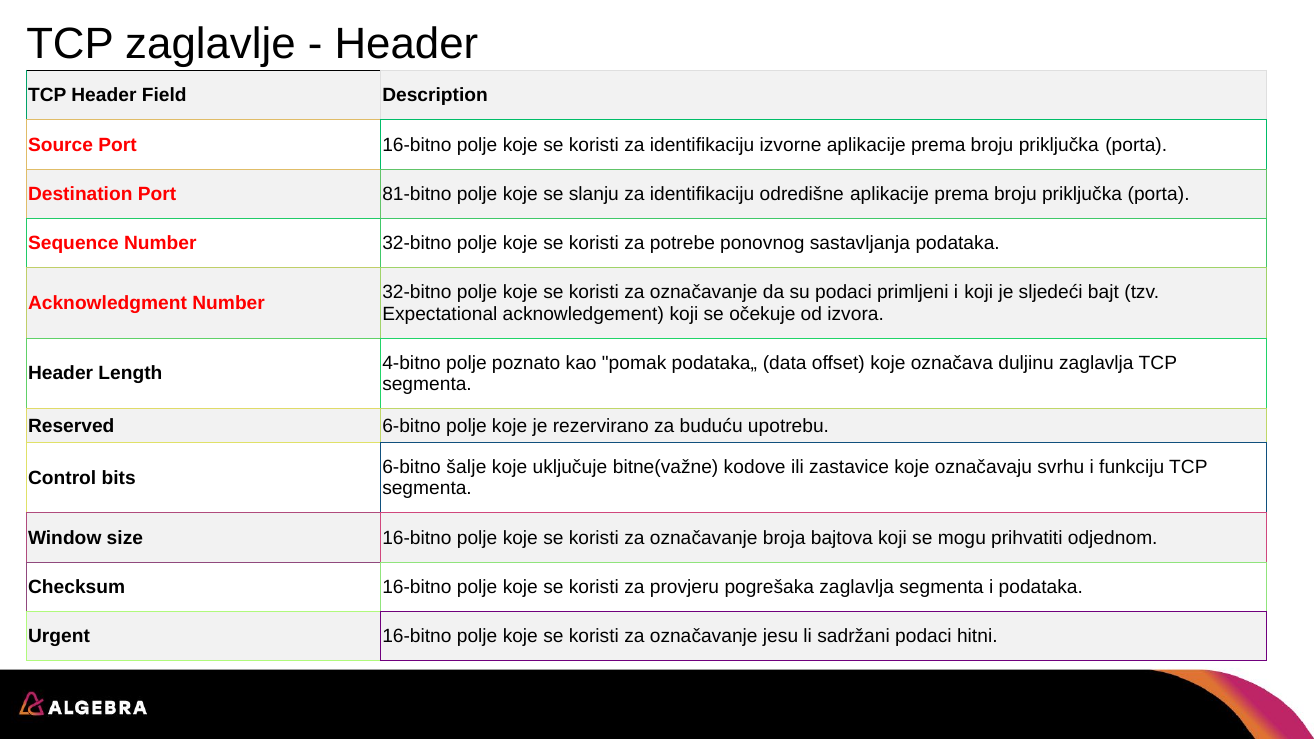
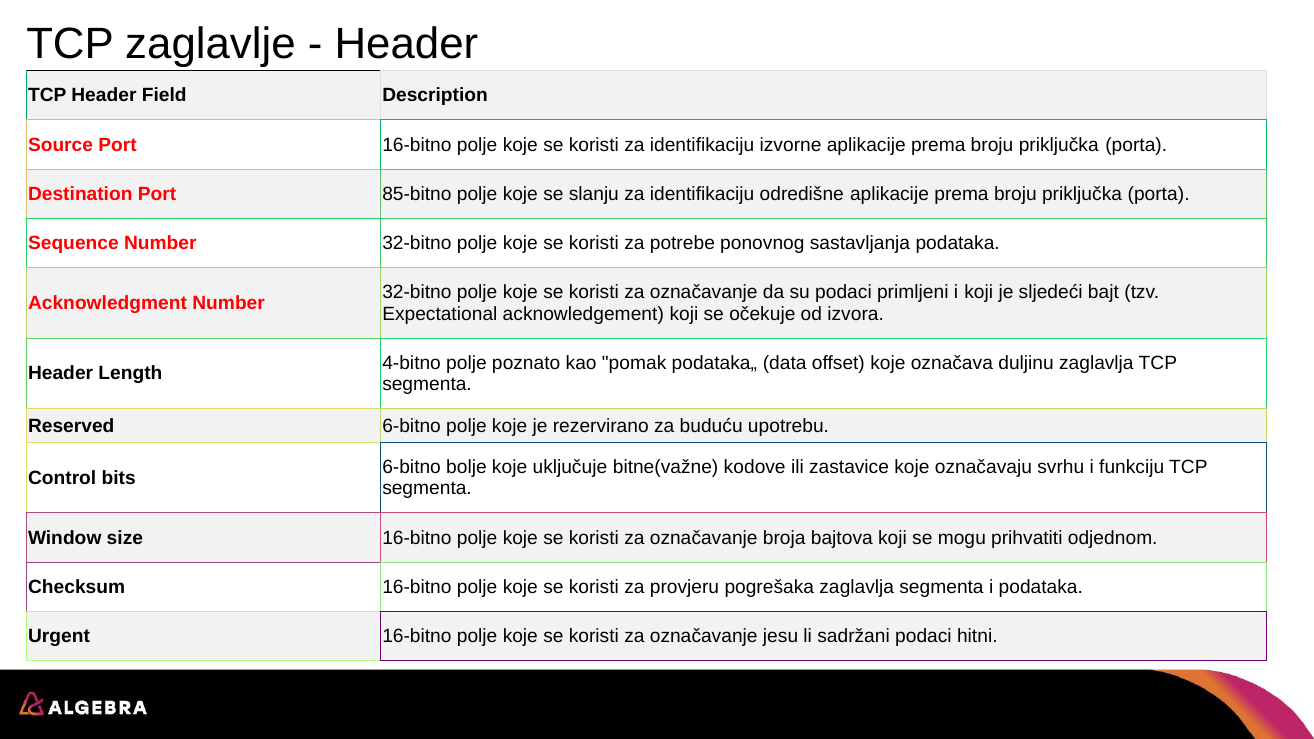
81-bitno: 81-bitno -> 85-bitno
šalje: šalje -> bolje
